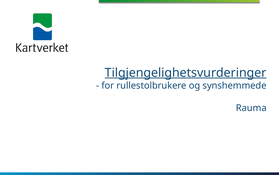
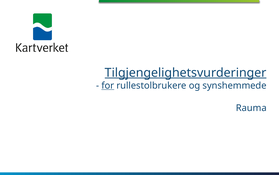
for underline: none -> present
